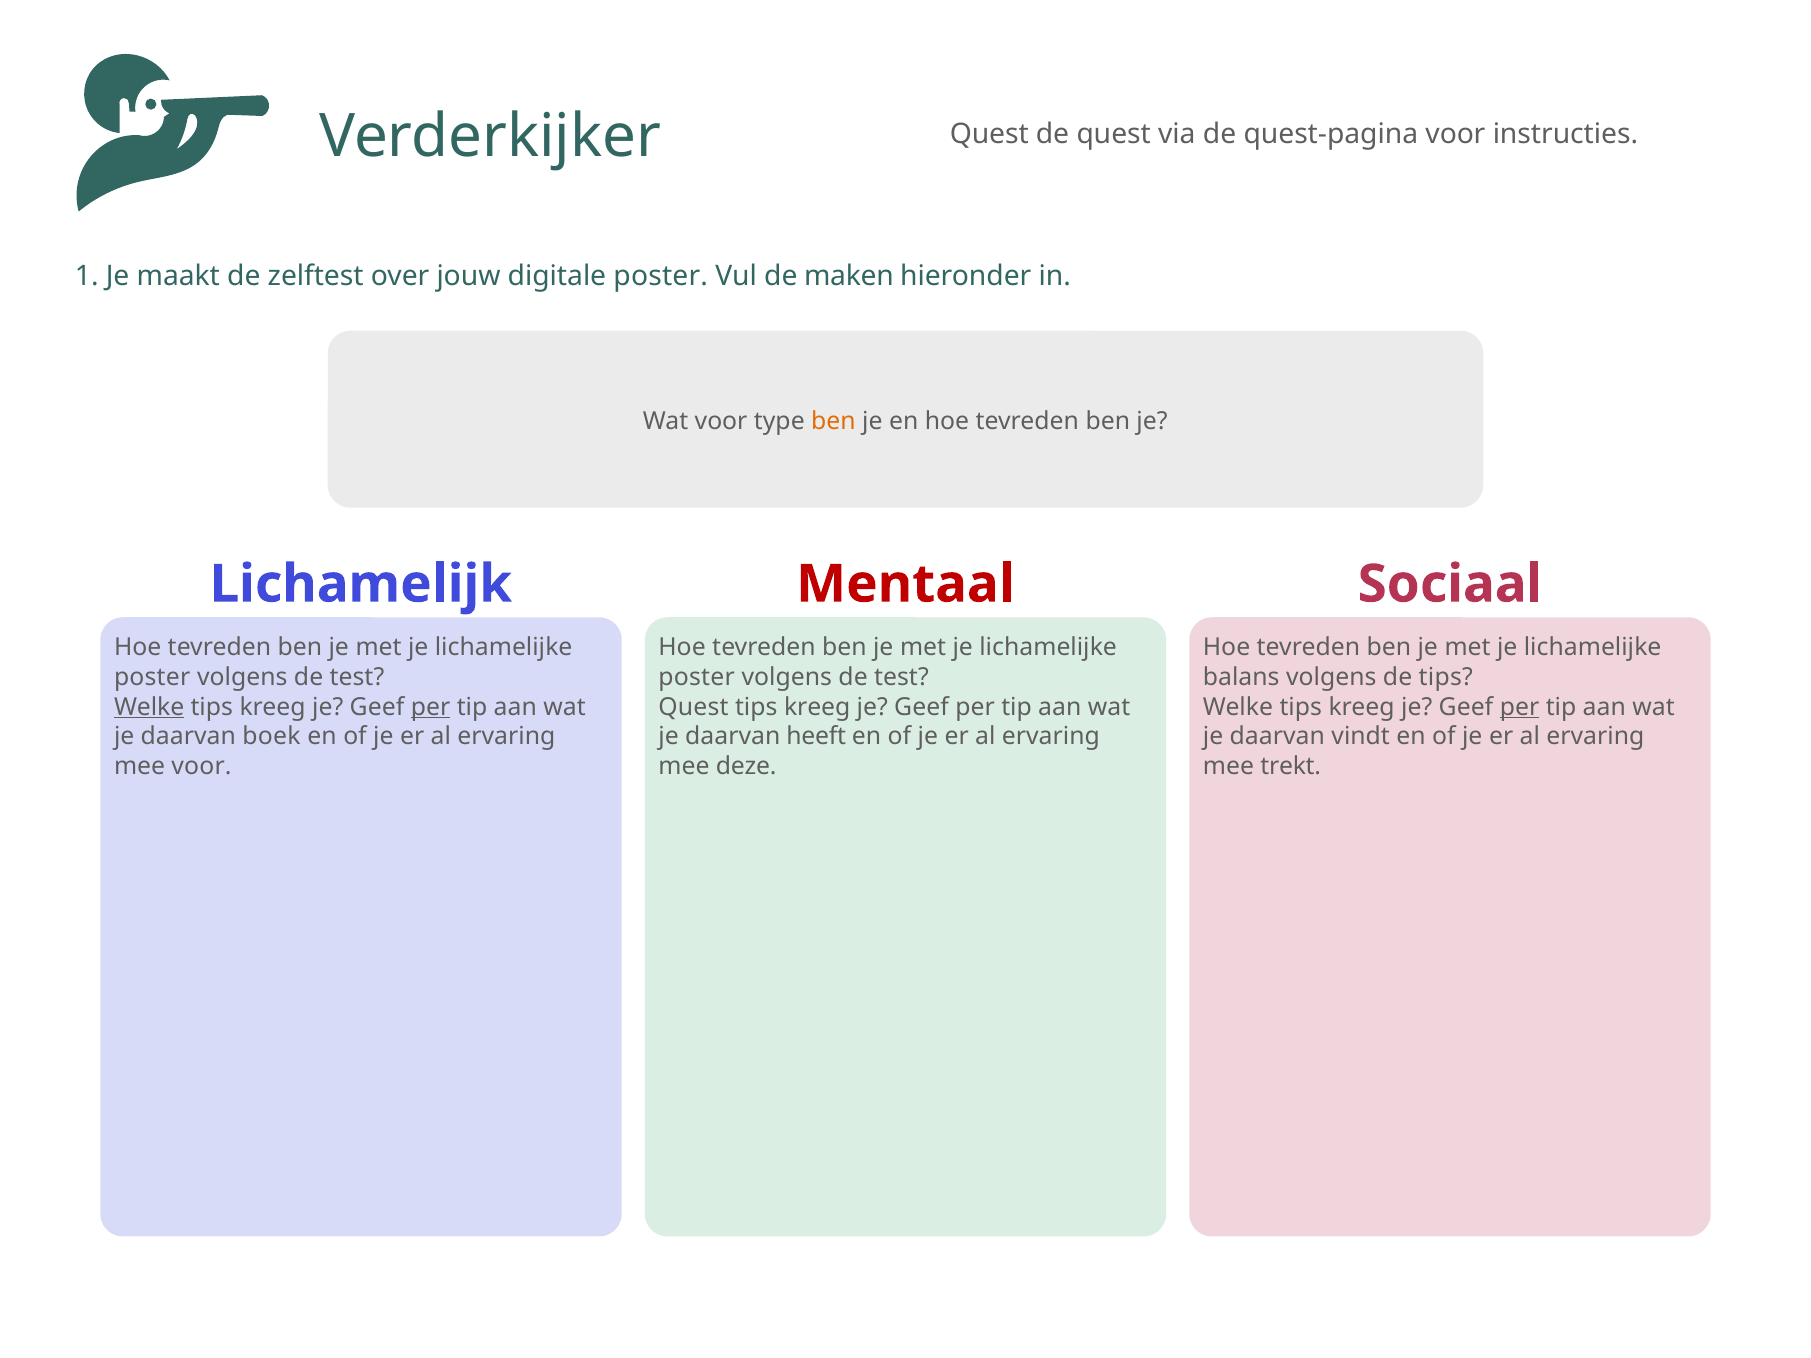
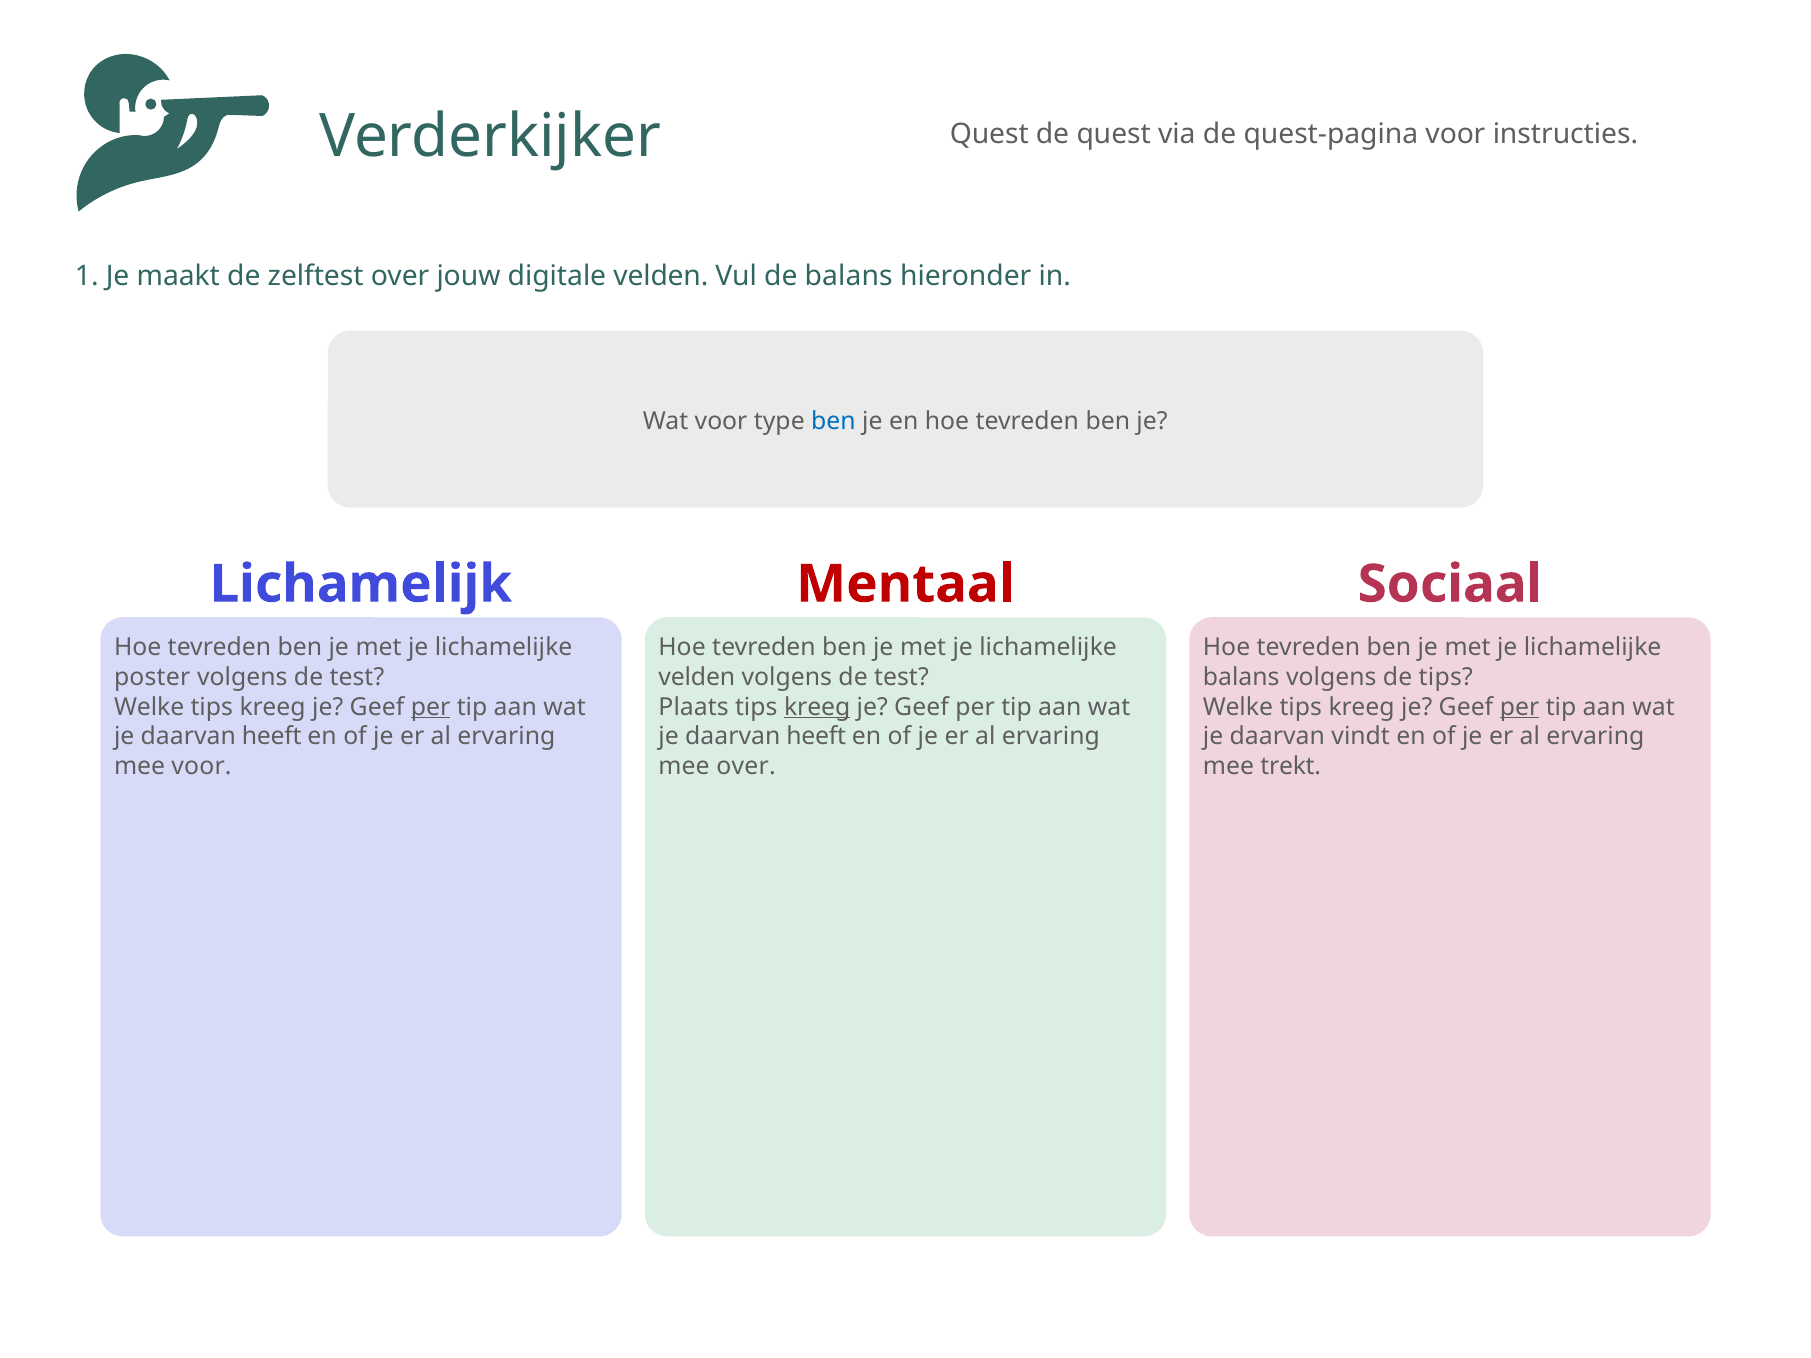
digitale poster: poster -> velden
de maken: maken -> balans
ben at (833, 421) colour: orange -> blue
poster at (697, 677): poster -> velden
Welke at (149, 707) underline: present -> none
Quest at (694, 707): Quest -> Plaats
kreeg at (817, 707) underline: none -> present
boek at (271, 737): boek -> heeft
mee deze: deze -> over
